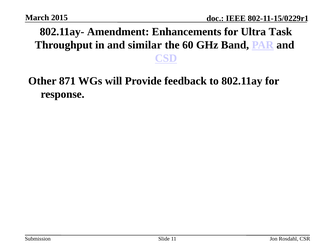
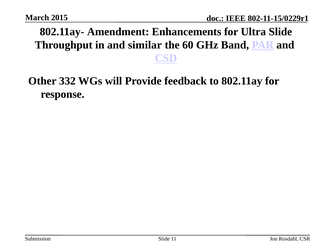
Ultra Task: Task -> Slide
871: 871 -> 332
